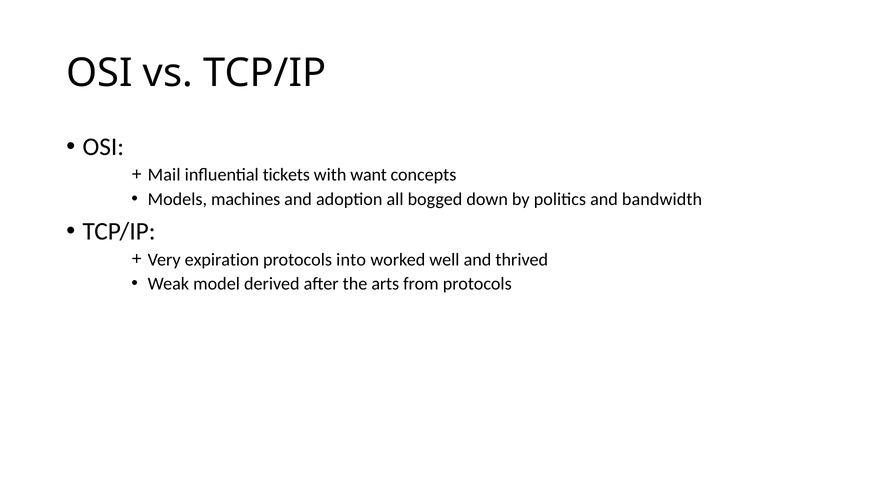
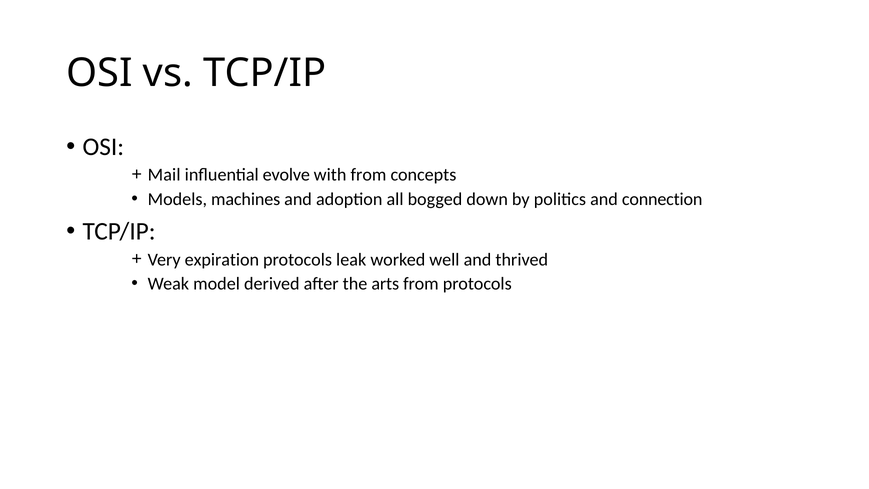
tickets: tickets -> evolve
with want: want -> from
bandwidth: bandwidth -> connection
into: into -> leak
